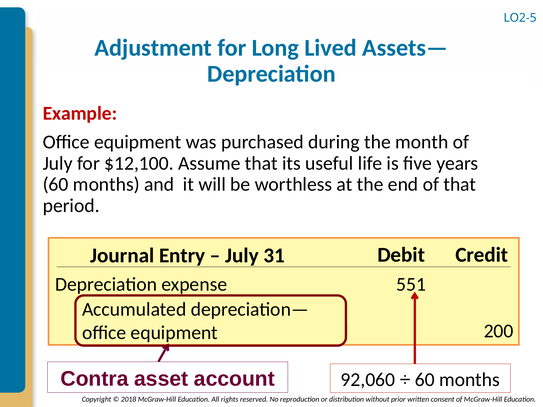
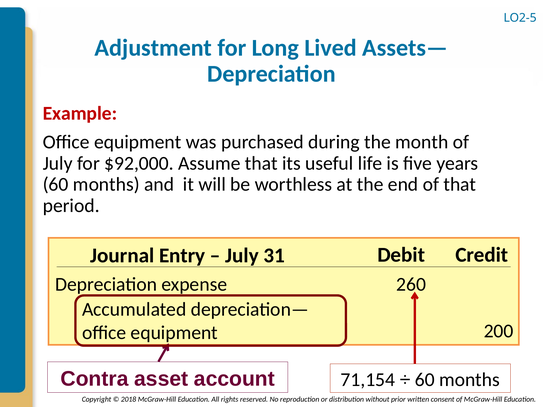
$12,100: $12,100 -> $92,000
551: 551 -> 260
92,060: 92,060 -> 71,154
